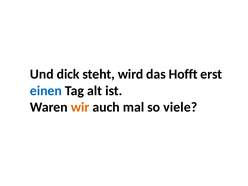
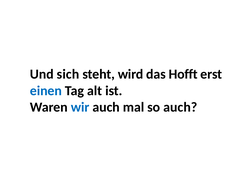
dick: dick -> sich
wir colour: orange -> blue
so viele: viele -> auch
